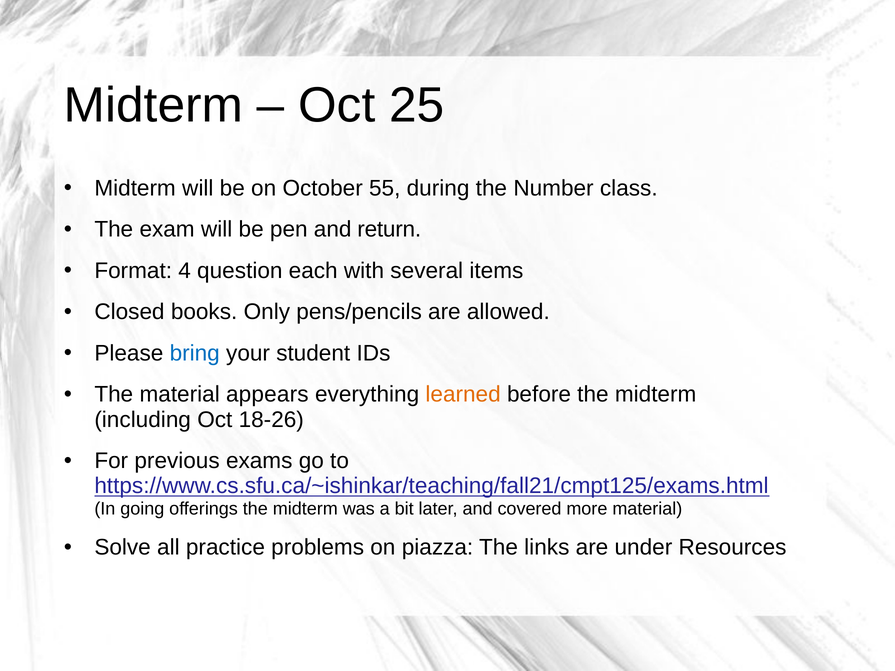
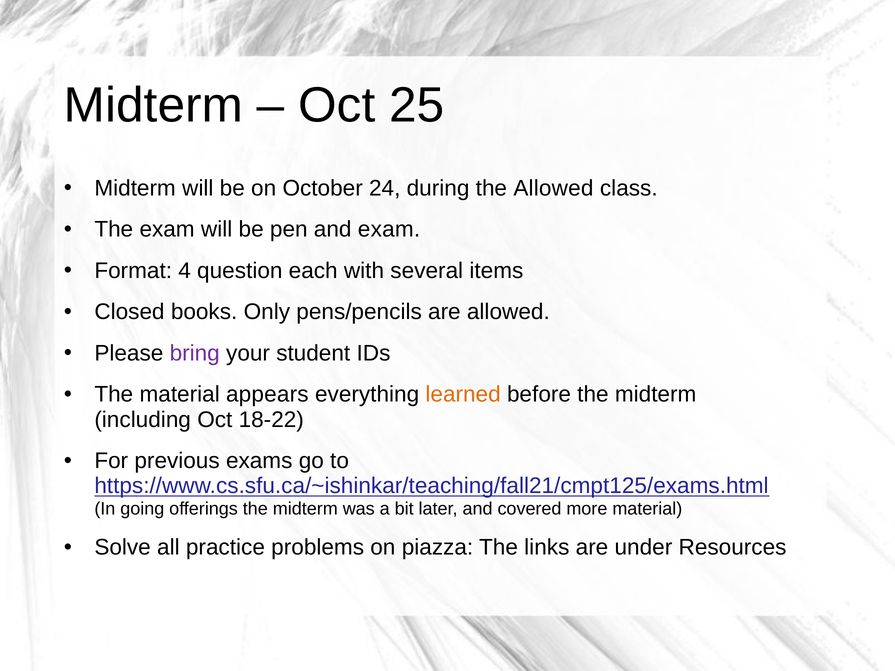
55: 55 -> 24
the Number: Number -> Allowed
and return: return -> exam
bring colour: blue -> purple
18-26: 18-26 -> 18-22
